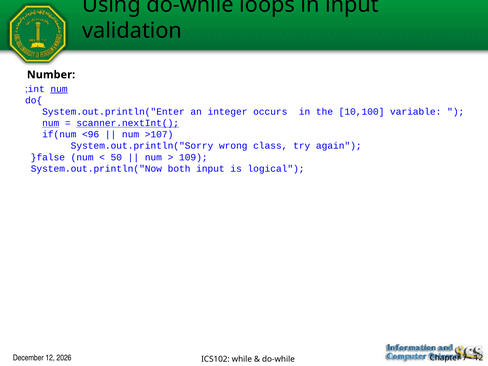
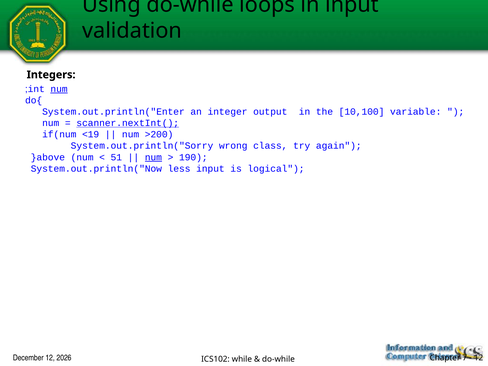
Number: Number -> Integers
occurs: occurs -> output
num at (51, 123) underline: present -> none
<96: <96 -> <19
>107: >107 -> >200
}false: }false -> }above
50: 50 -> 51
num at (153, 157) underline: none -> present
109: 109 -> 190
both: both -> less
